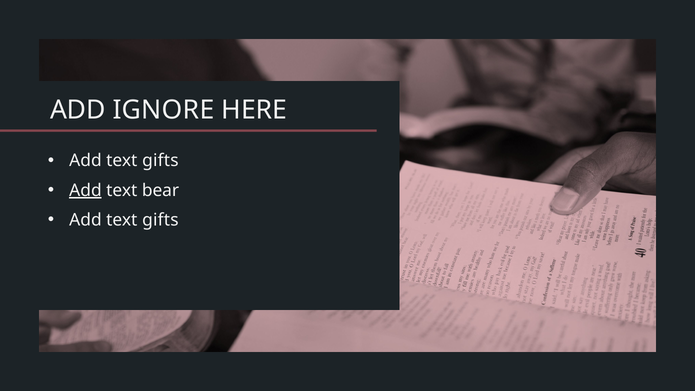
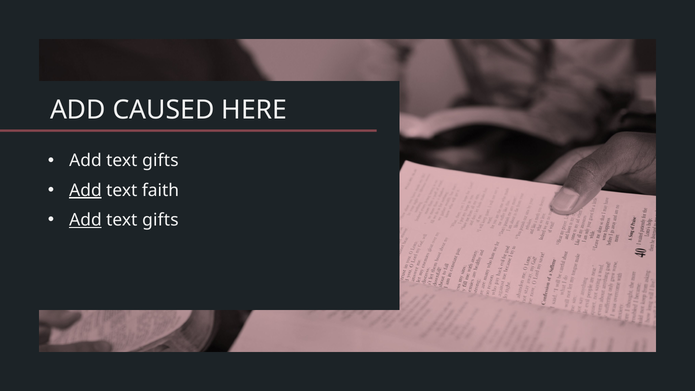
IGNORE: IGNORE -> CAUSED
bear: bear -> faith
Add at (85, 220) underline: none -> present
